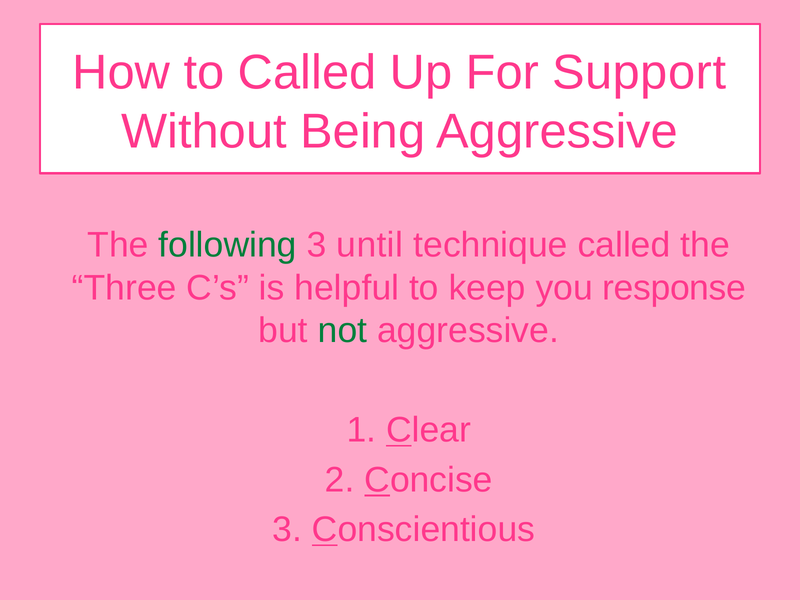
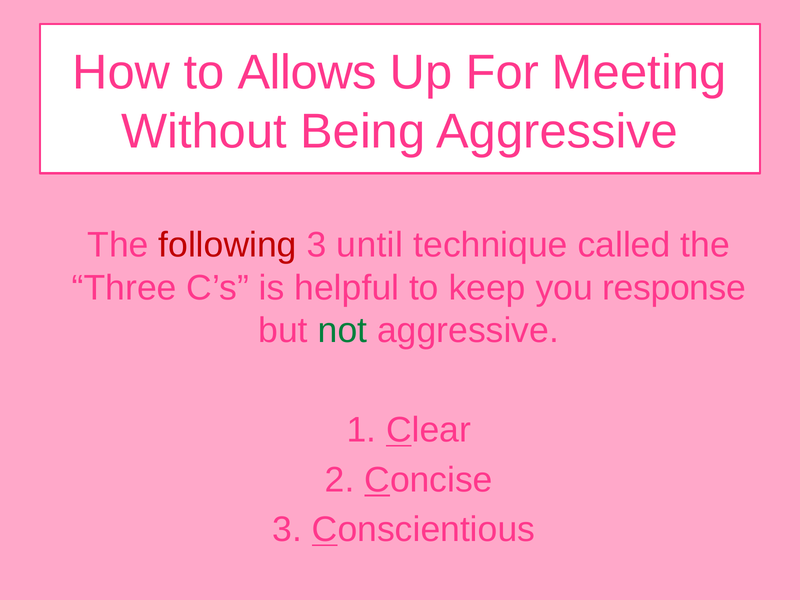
to Called: Called -> Allows
Support: Support -> Meeting
following colour: green -> red
